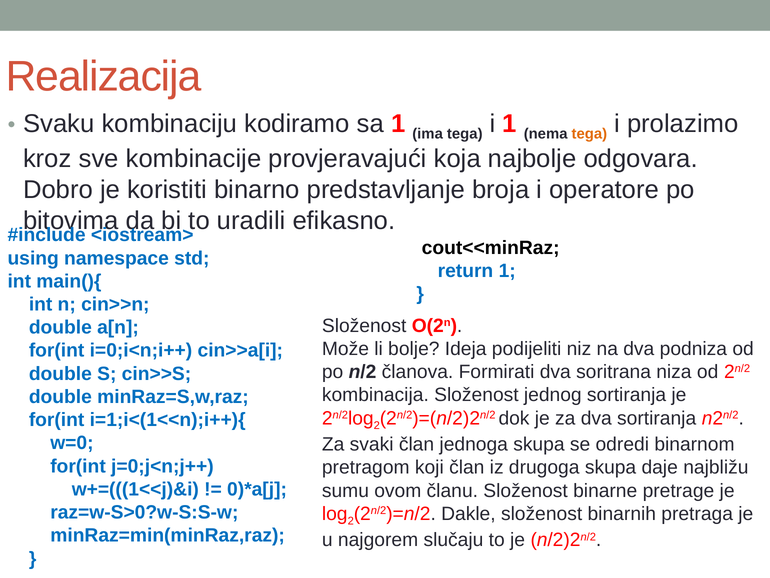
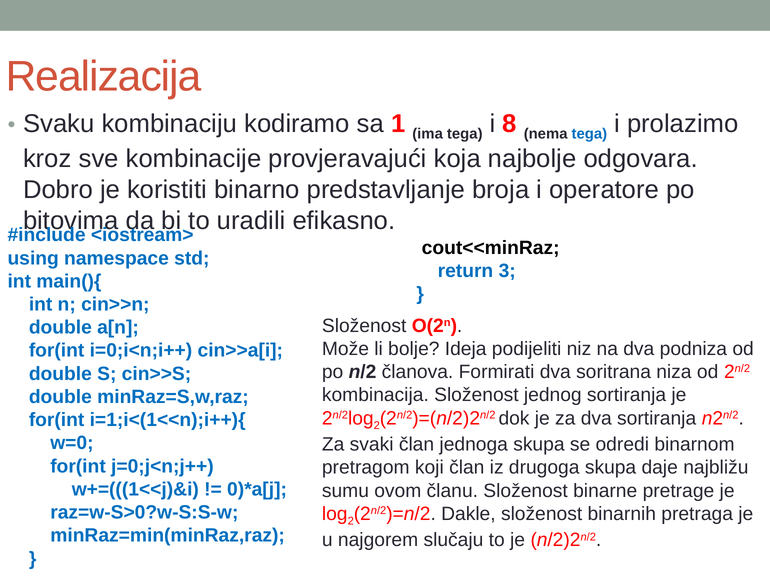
i 1: 1 -> 8
tega at (589, 134) colour: orange -> blue
return 1: 1 -> 3
